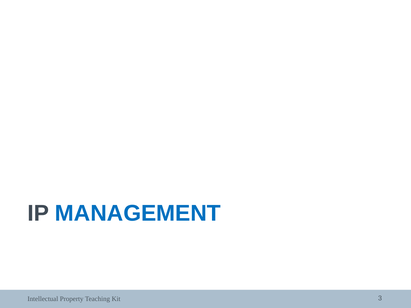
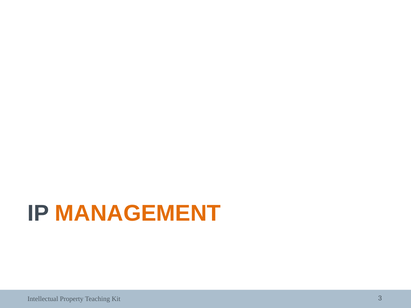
MANAGEMENT colour: blue -> orange
